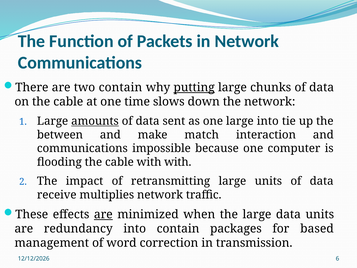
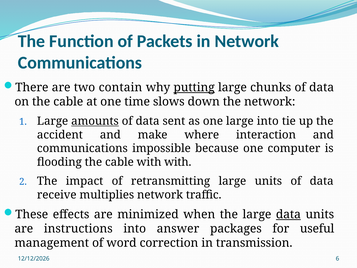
between: between -> accident
match: match -> where
are at (103, 214) underline: present -> none
data at (288, 214) underline: none -> present
redundancy: redundancy -> instructions
into contain: contain -> answer
based: based -> useful
